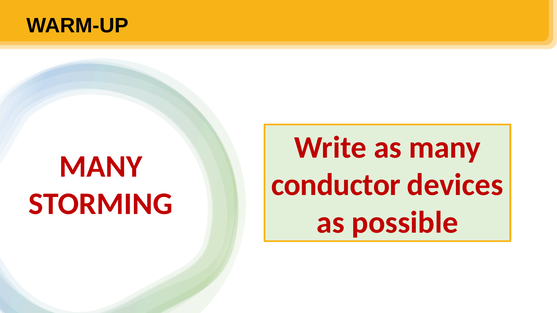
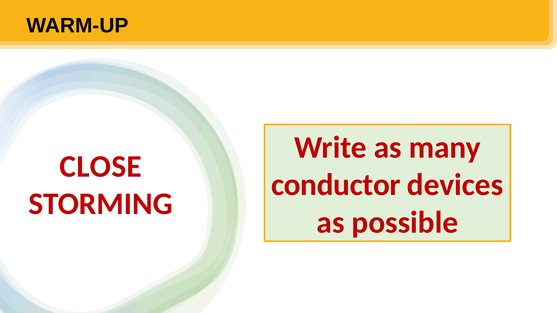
MANY at (101, 167): MANY -> CLOSE
